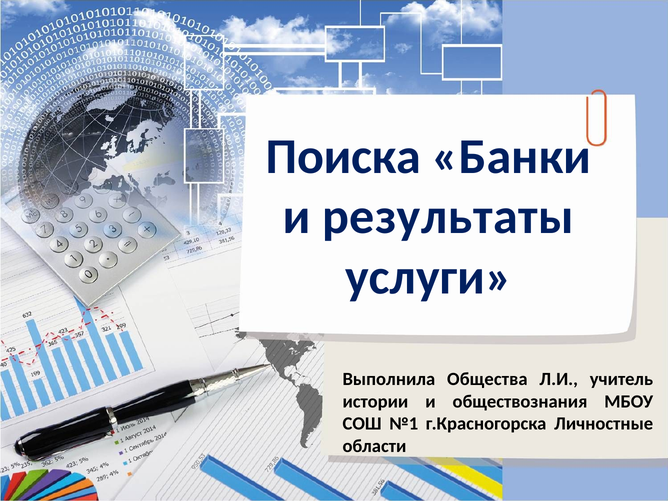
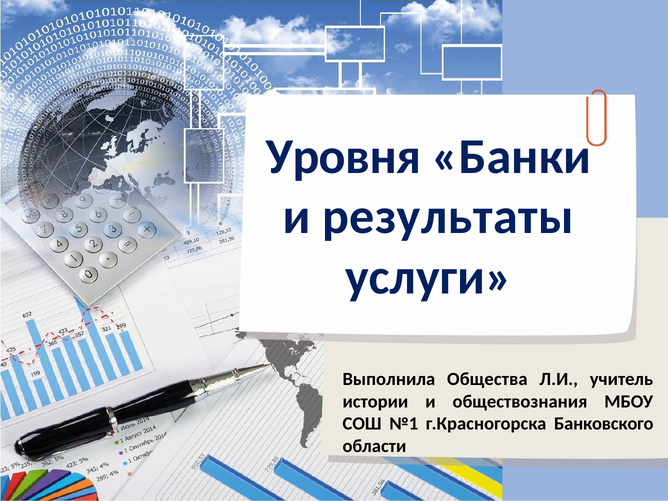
Поиска: Поиска -> Уровня
Личностные: Личностные -> Банковского
